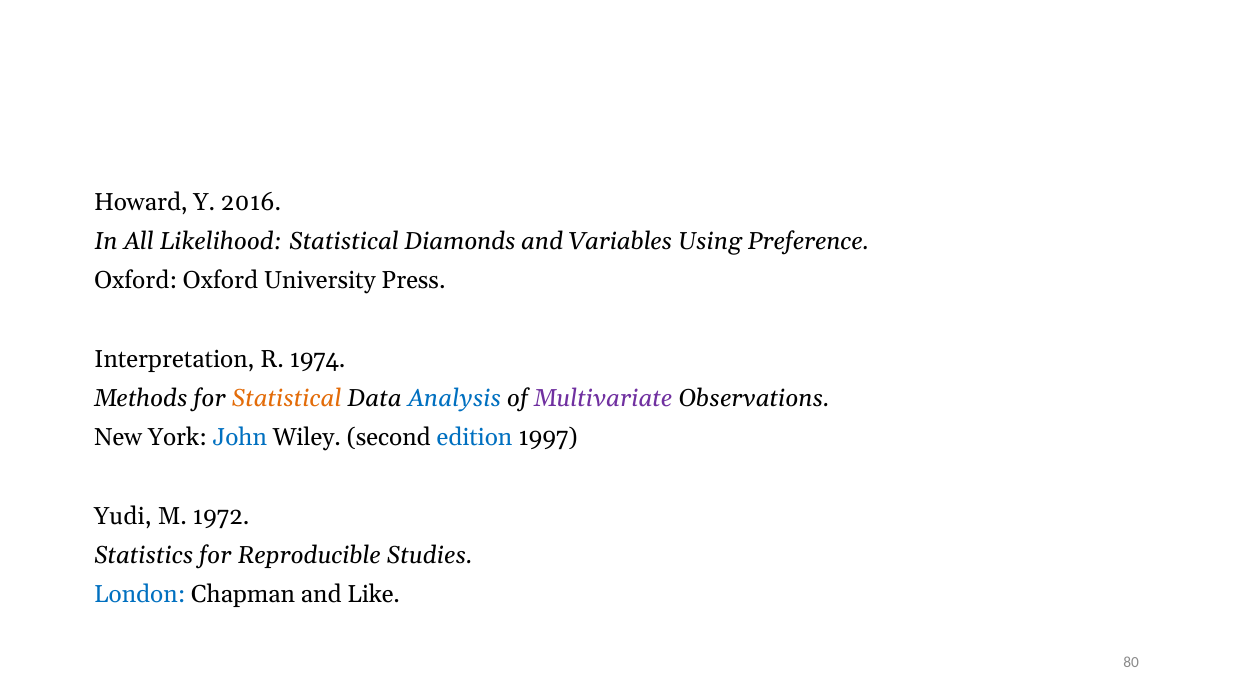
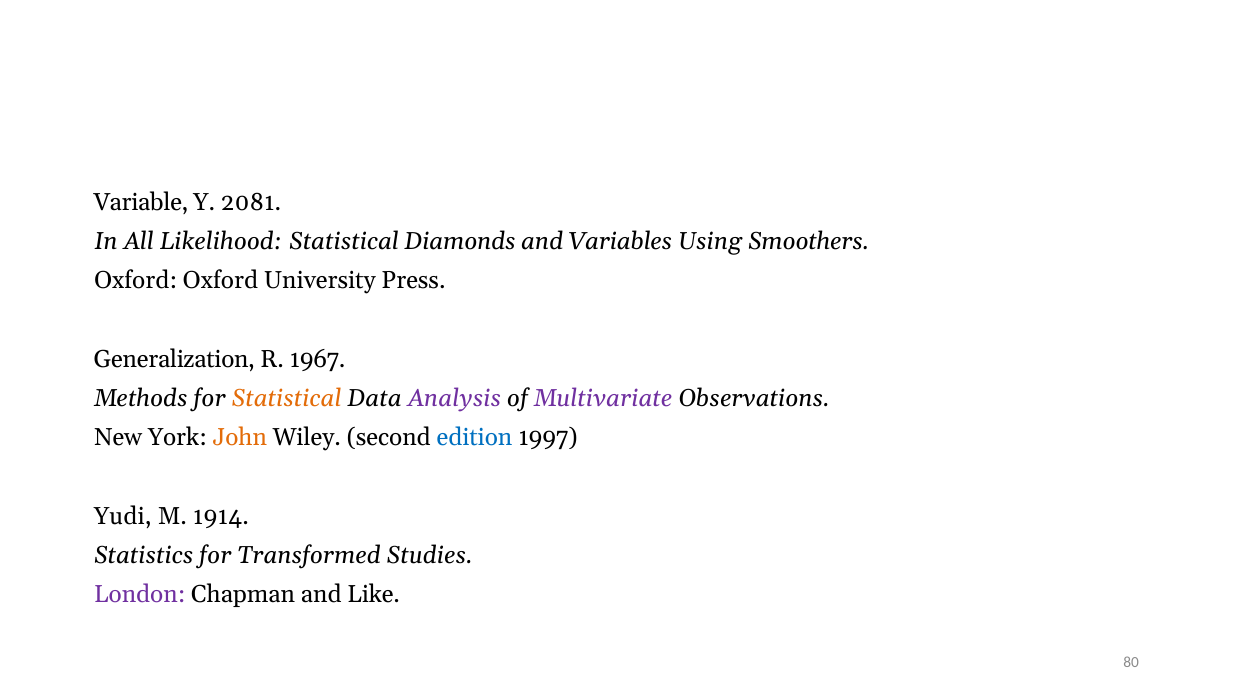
Howard: Howard -> Variable
2016: 2016 -> 2081
Preference: Preference -> Smoothers
Interpretation: Interpretation -> Generalization
1974: 1974 -> 1967
Analysis colour: blue -> purple
John colour: blue -> orange
1972: 1972 -> 1914
Reproducible: Reproducible -> Transformed
London colour: blue -> purple
